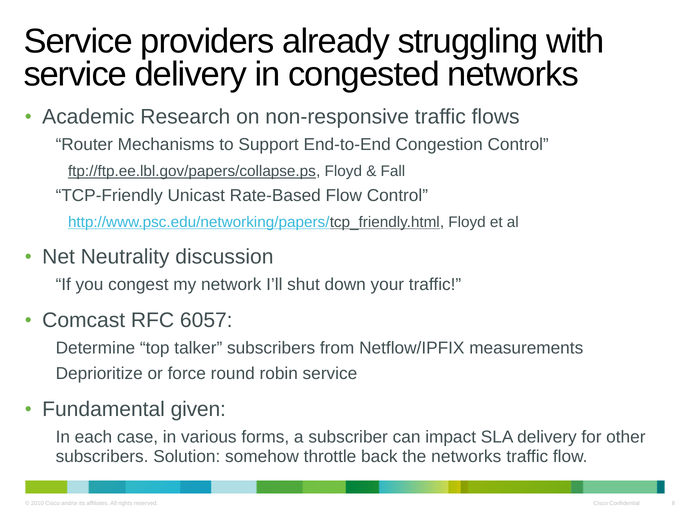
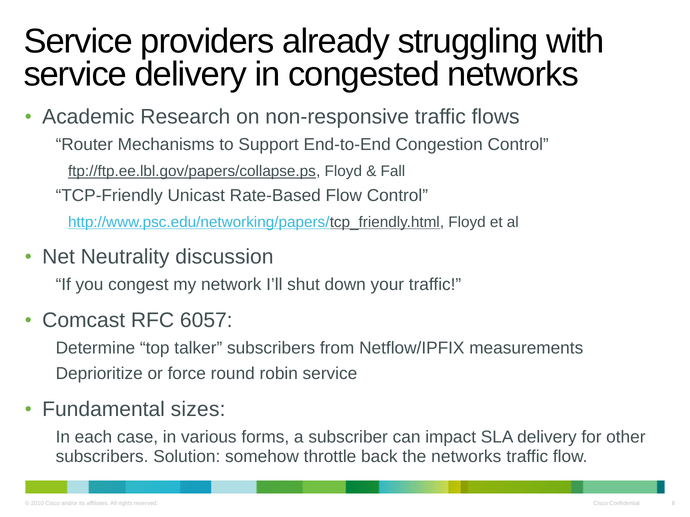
given: given -> sizes
